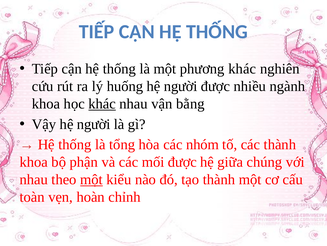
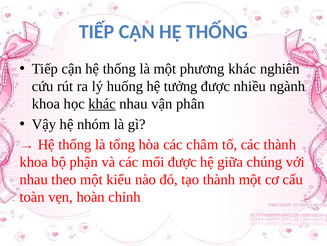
người at (181, 86): người -> tưởng
bằng: bằng -> phân
Vậy hệ người: người -> nhóm
nhóm: nhóm -> châm
một at (91, 179) underline: present -> none
